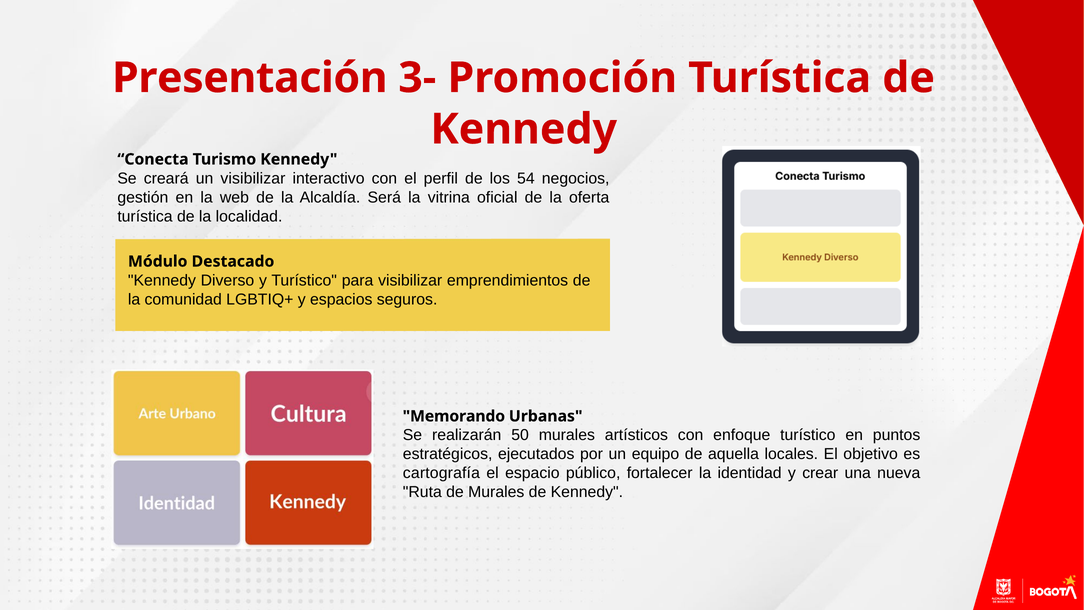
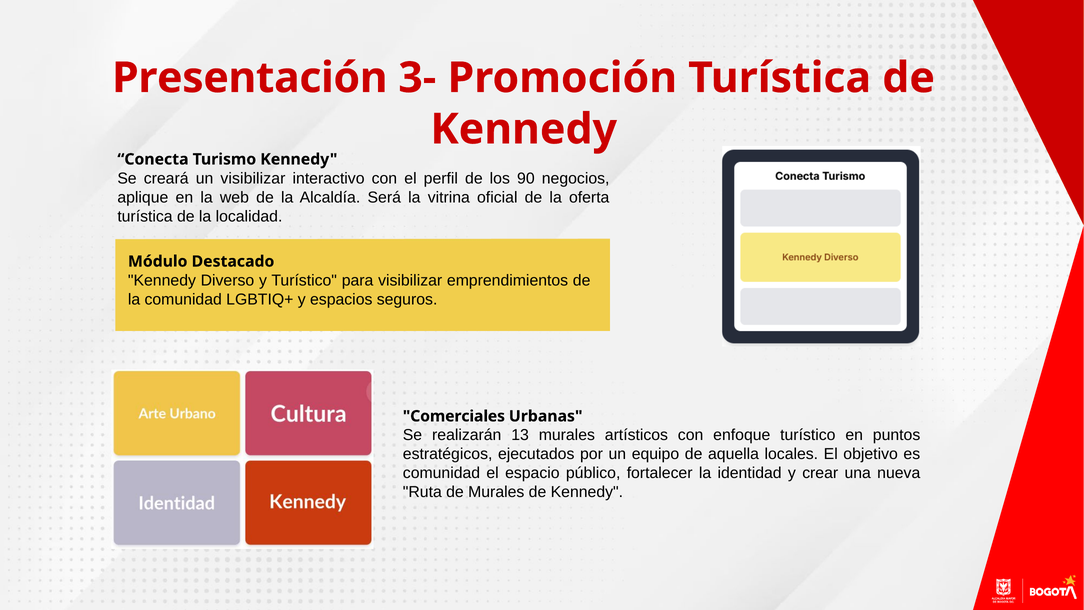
54: 54 -> 90
gestión: gestión -> aplique
Memorando: Memorando -> Comerciales
50: 50 -> 13
cartografía at (441, 473): cartografía -> comunidad
